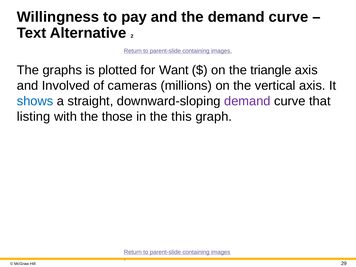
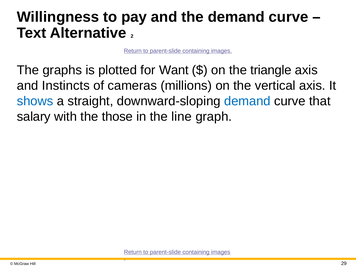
Involved: Involved -> Instincts
demand at (247, 101) colour: purple -> blue
listing: listing -> salary
this: this -> line
